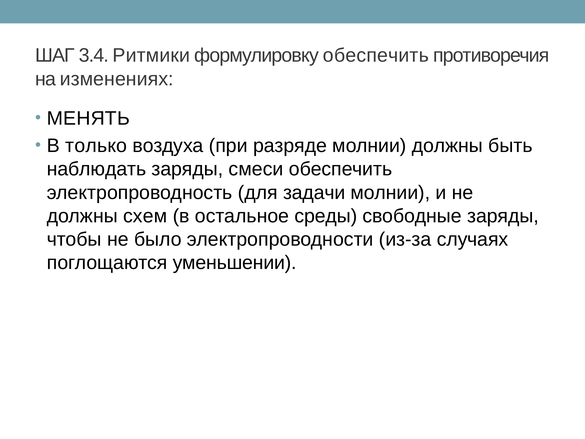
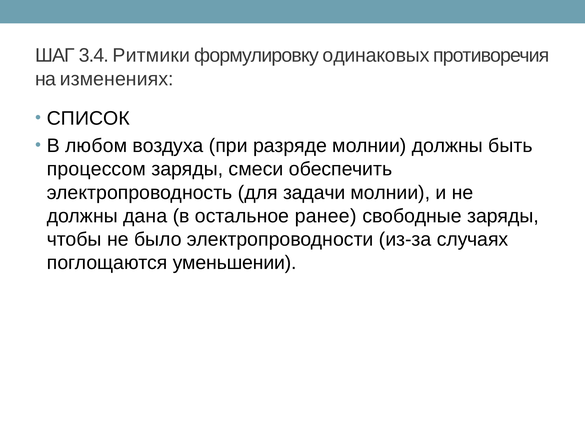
формулировку обеспечить: обеспечить -> одинаковых
МЕНЯТЬ: МЕНЯТЬ -> СПИСОК
только: только -> любом
наблюдать: наблюдать -> процессом
схем: схем -> дана
среды: среды -> ранее
